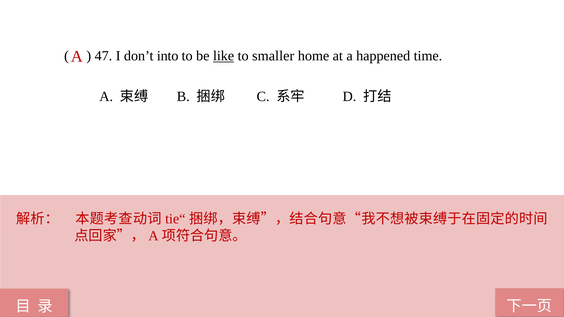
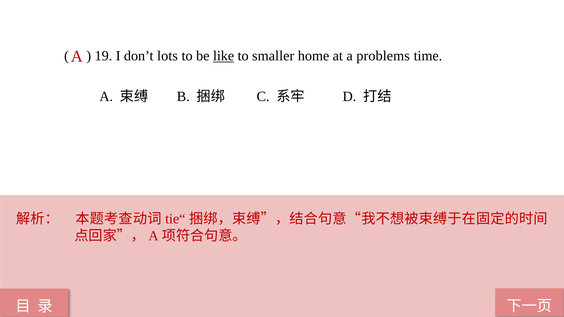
47: 47 -> 19
into: into -> lots
happened: happened -> problems
